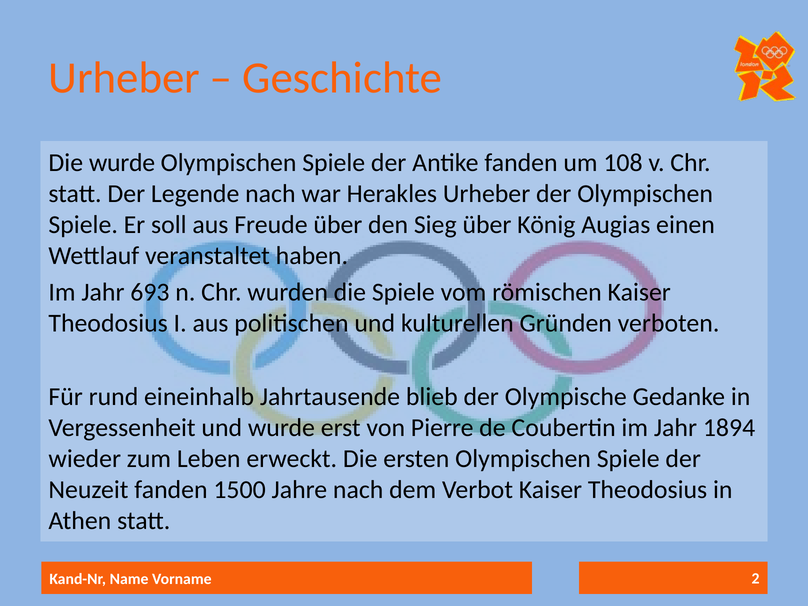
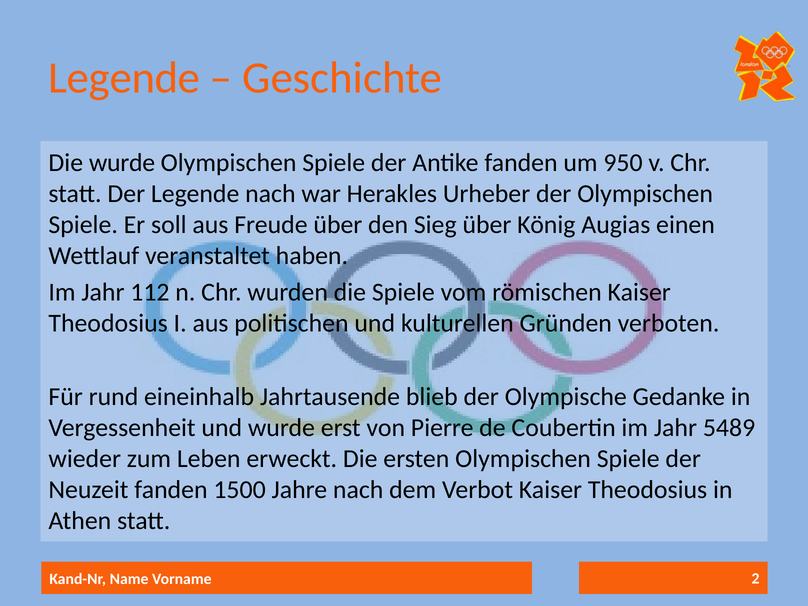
Urheber at (124, 78): Urheber -> Legende
108: 108 -> 950
693: 693 -> 112
1894: 1894 -> 5489
